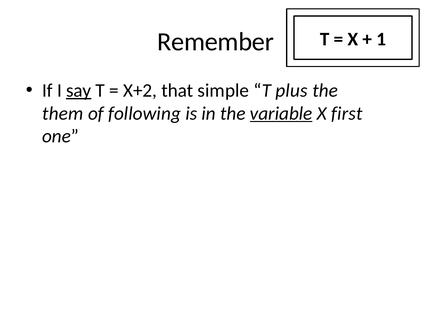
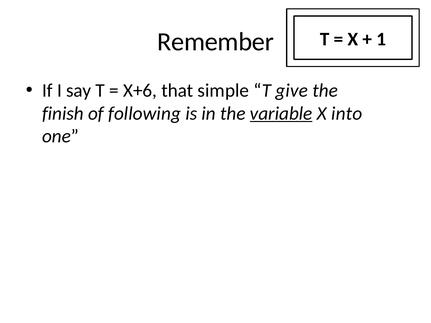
say underline: present -> none
X+2: X+2 -> X+6
plus: plus -> give
them: them -> finish
first: first -> into
